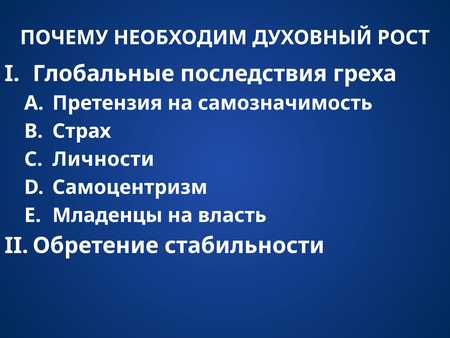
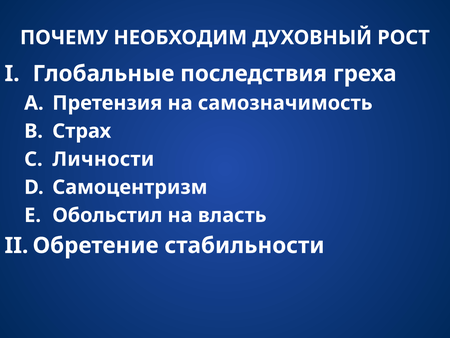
Младенцы: Младенцы -> Обольстил
